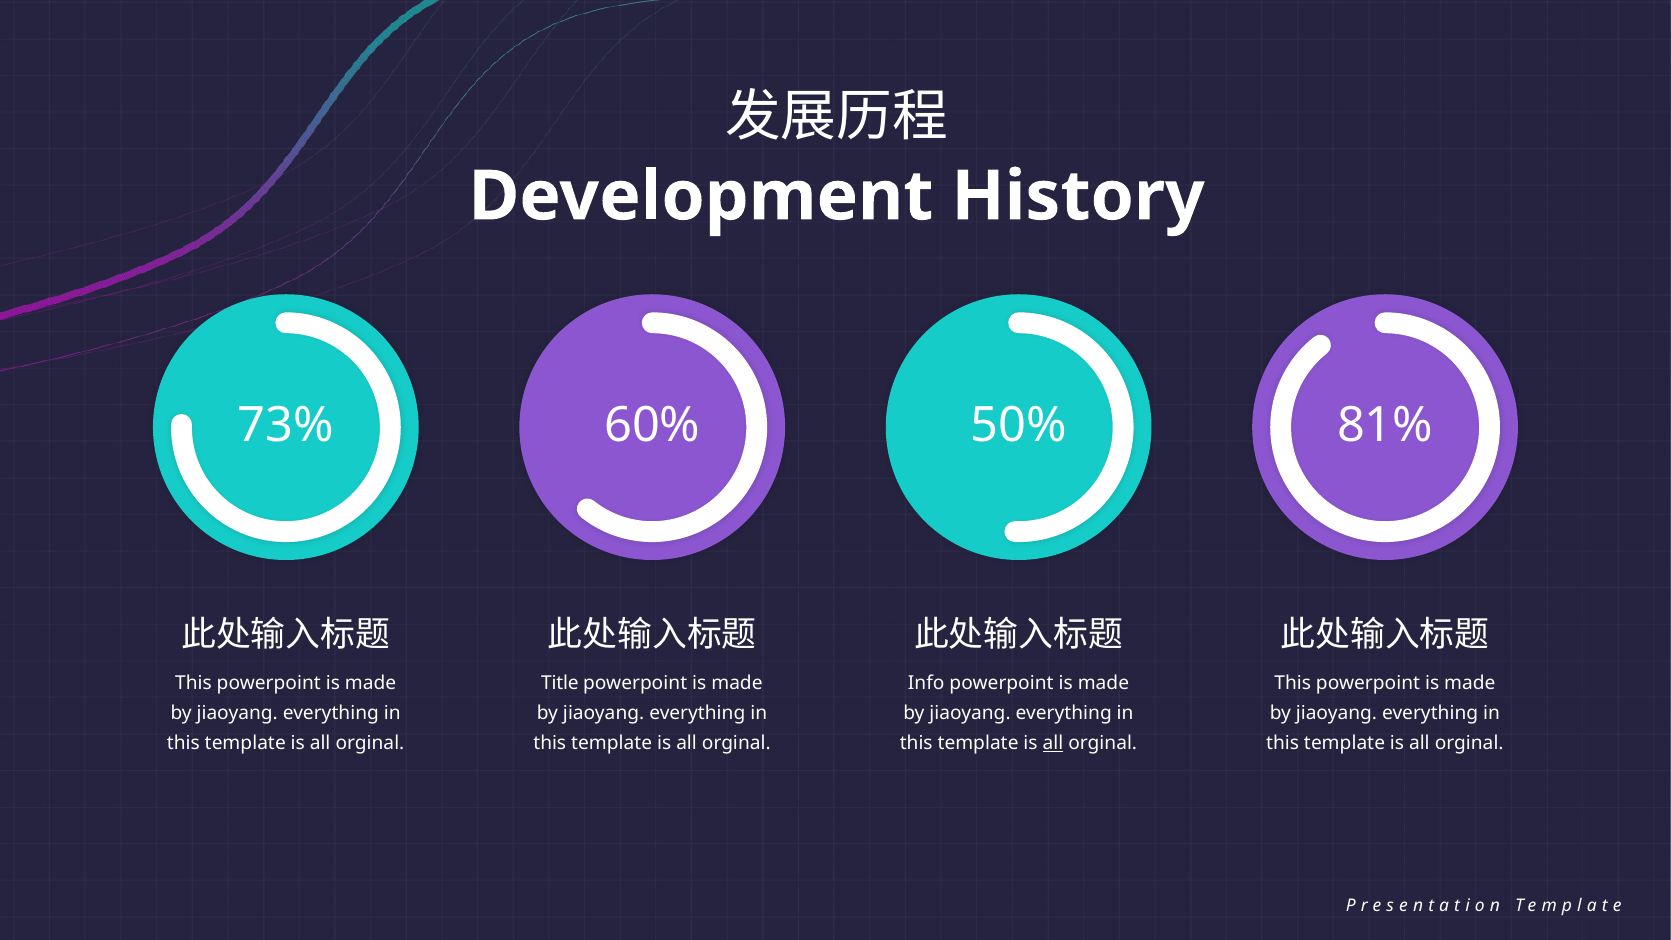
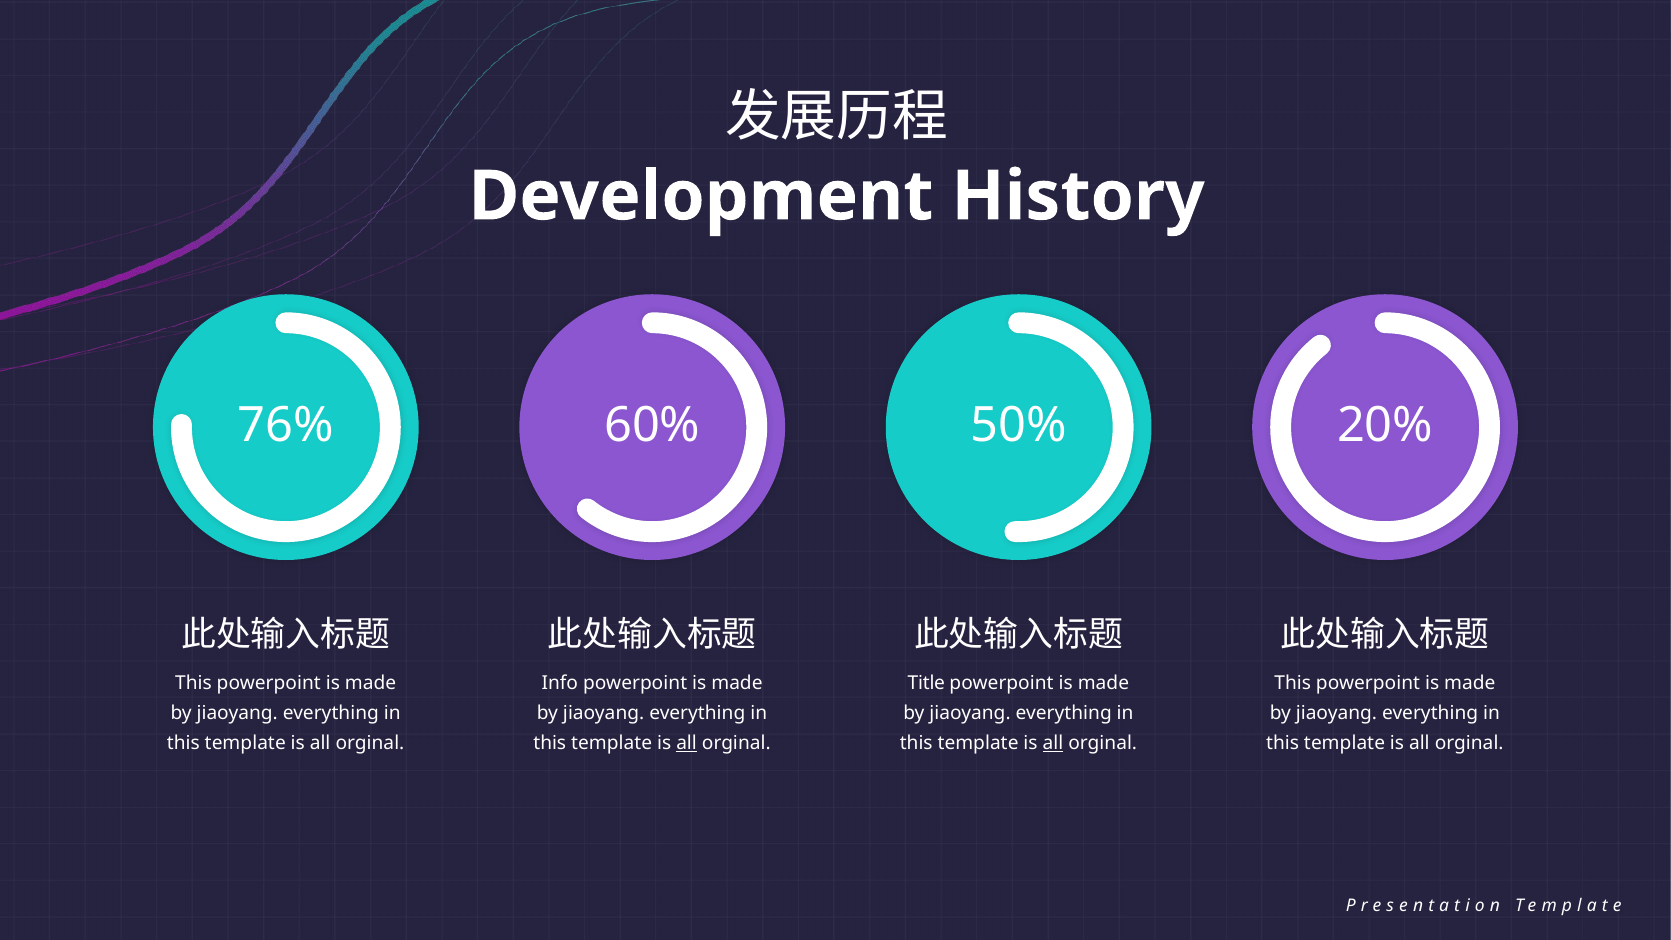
73%: 73% -> 76%
81%: 81% -> 20%
Title: Title -> Info
Info: Info -> Title
all at (687, 743) underline: none -> present
